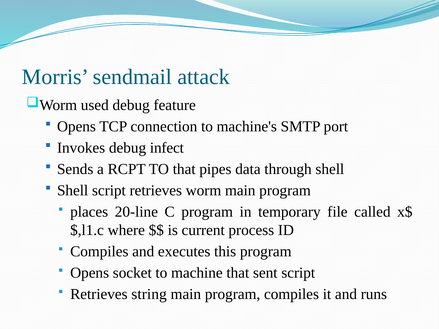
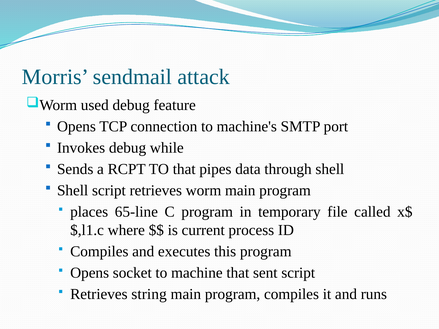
infect: infect -> while
20-line: 20-line -> 65-line
